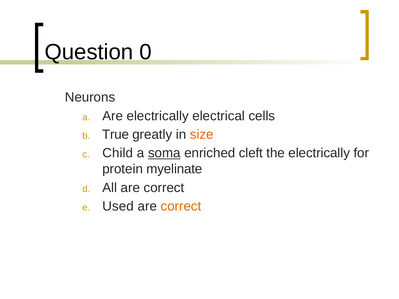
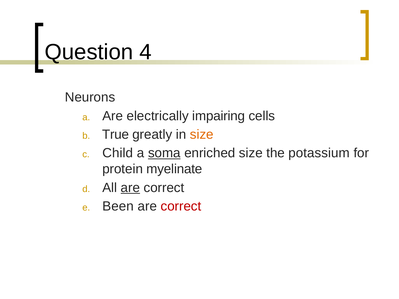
0: 0 -> 4
electrical: electrical -> impairing
enriched cleft: cleft -> size
the electrically: electrically -> potassium
are at (130, 188) underline: none -> present
Used: Used -> Been
correct at (181, 206) colour: orange -> red
